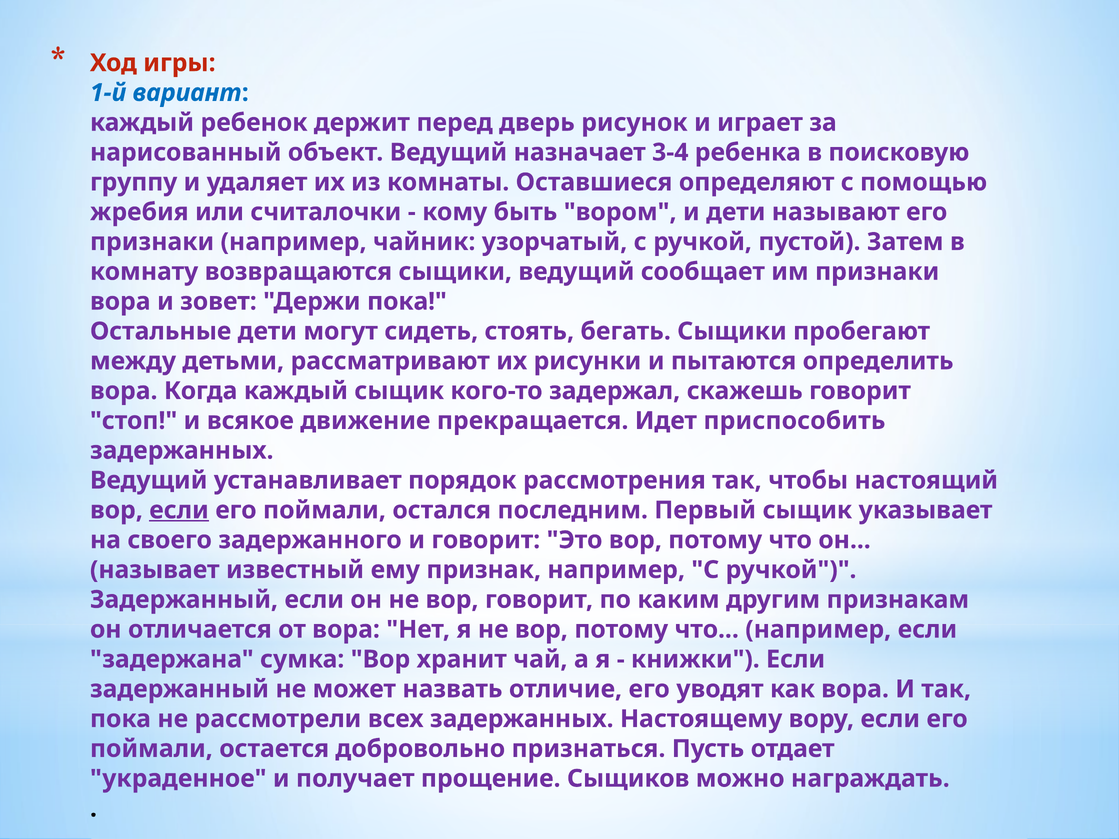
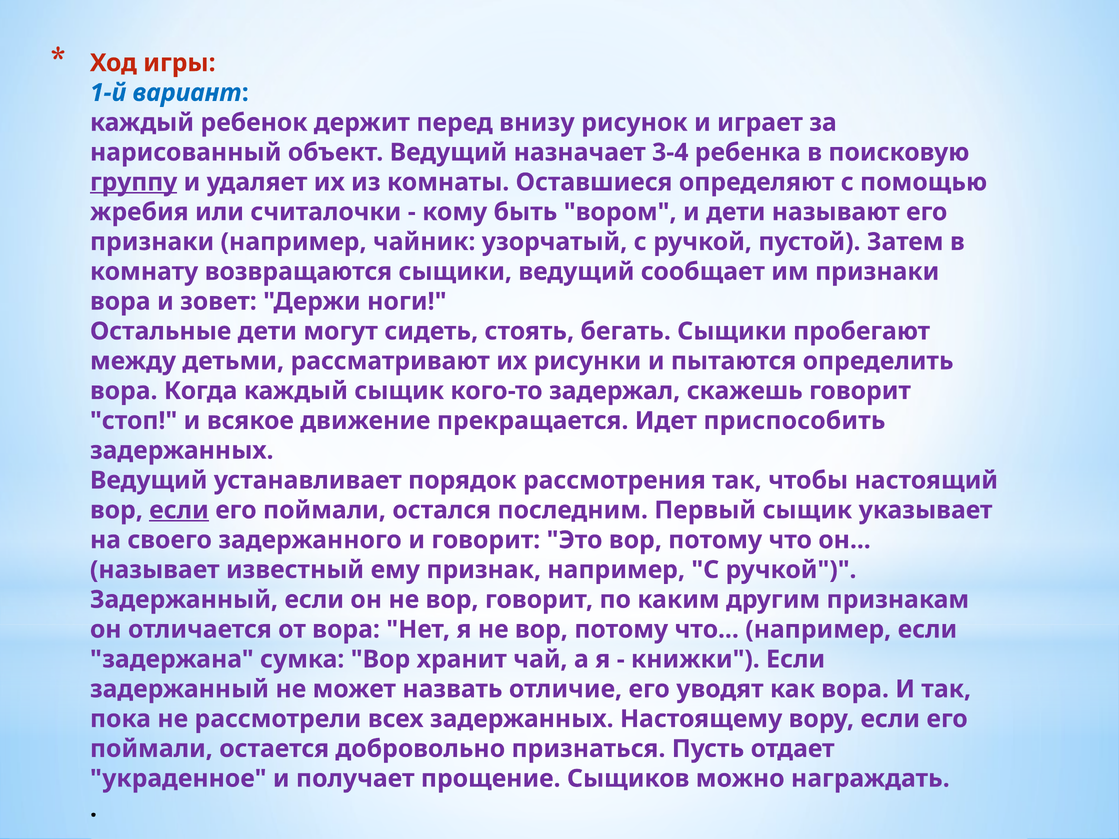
дверь: дверь -> внизу
группу underline: none -> present
Держи пока: пока -> ноги
